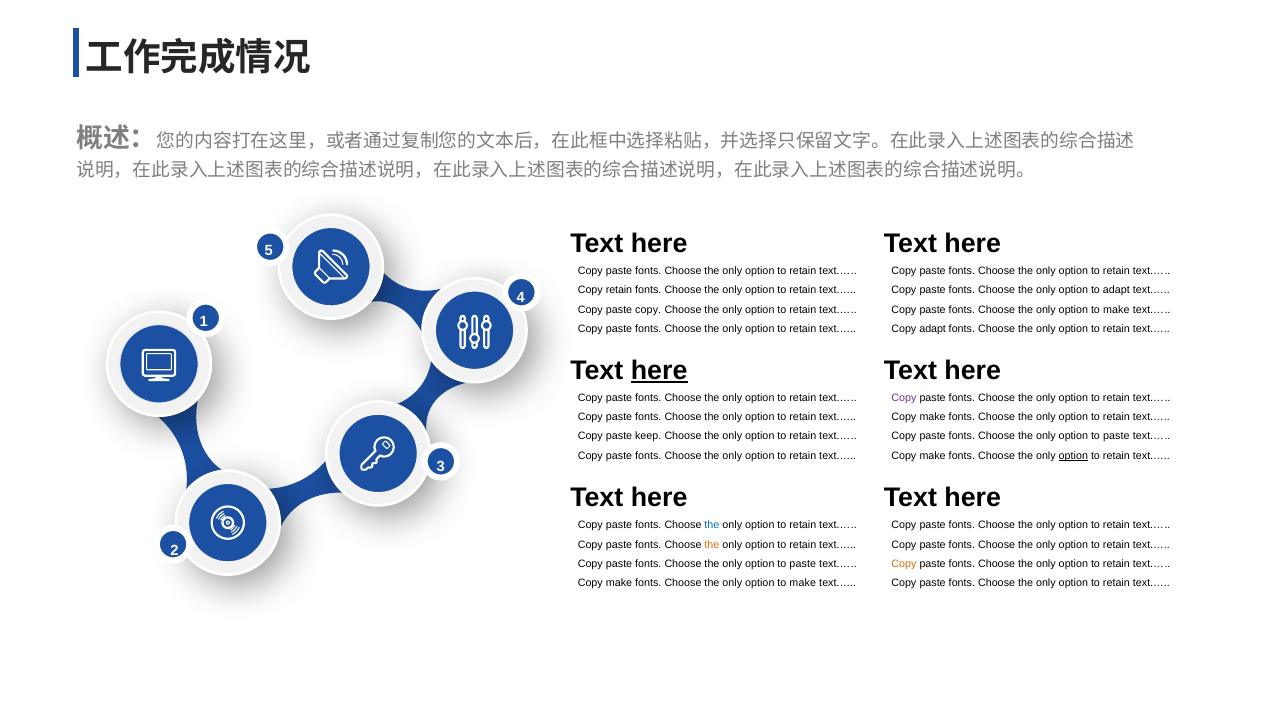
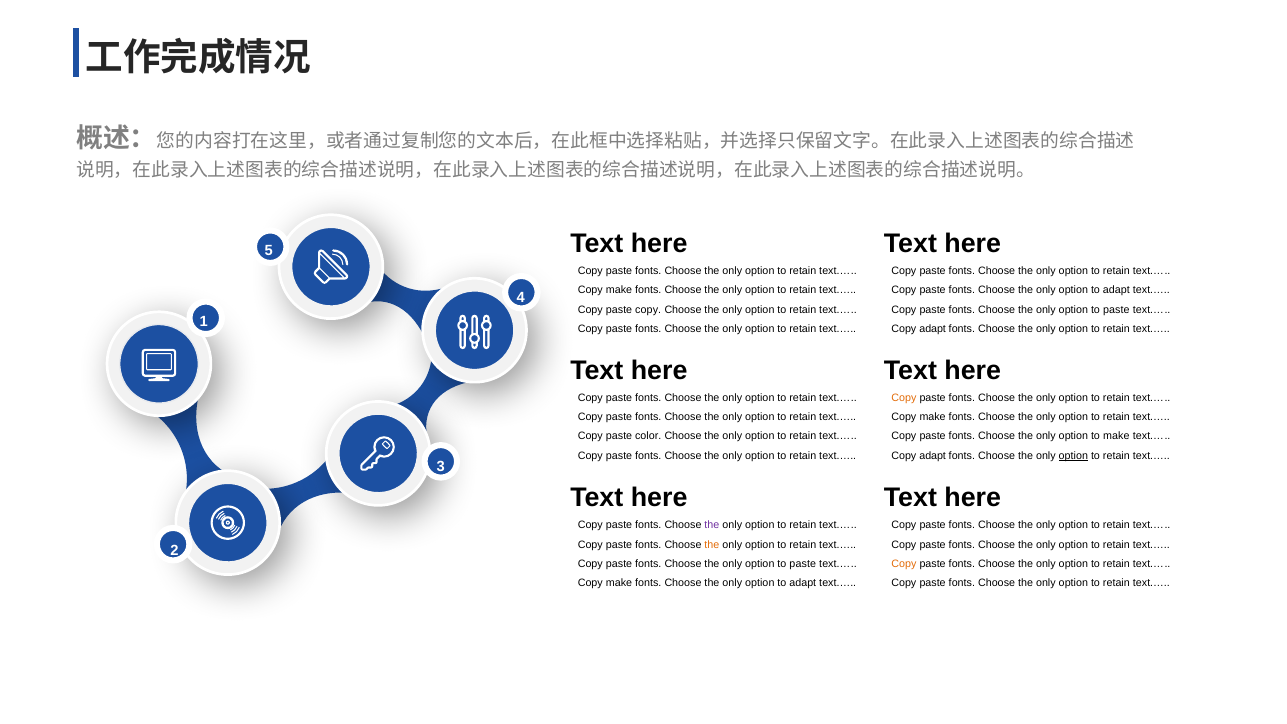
retain at (619, 290): retain -> make
make at (1116, 310): make -> paste
here at (659, 370) underline: present -> none
Copy at (904, 398) colour: purple -> orange
keep: keep -> color
paste at (1116, 436): paste -> make
make at (933, 456): make -> adapt
the at (712, 525) colour: blue -> purple
make at (803, 583): make -> adapt
